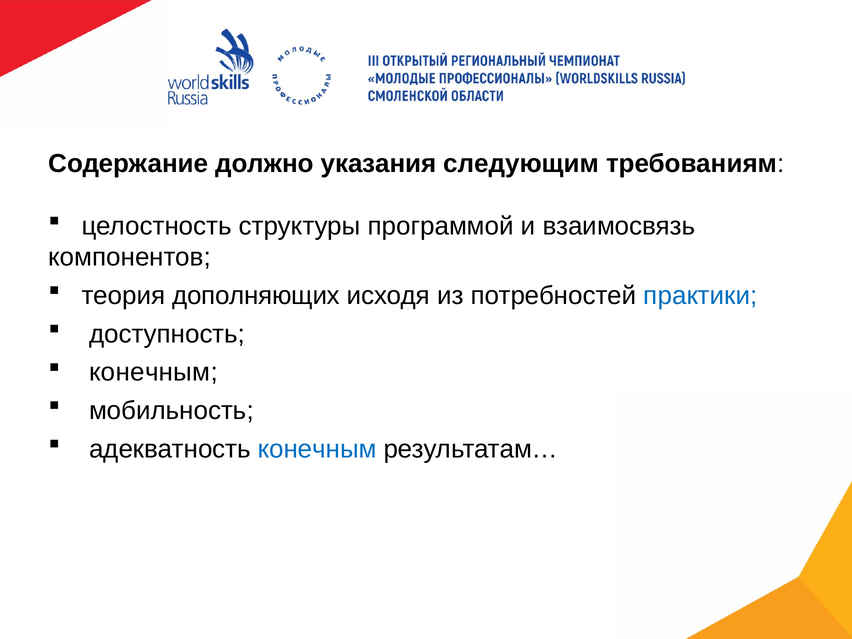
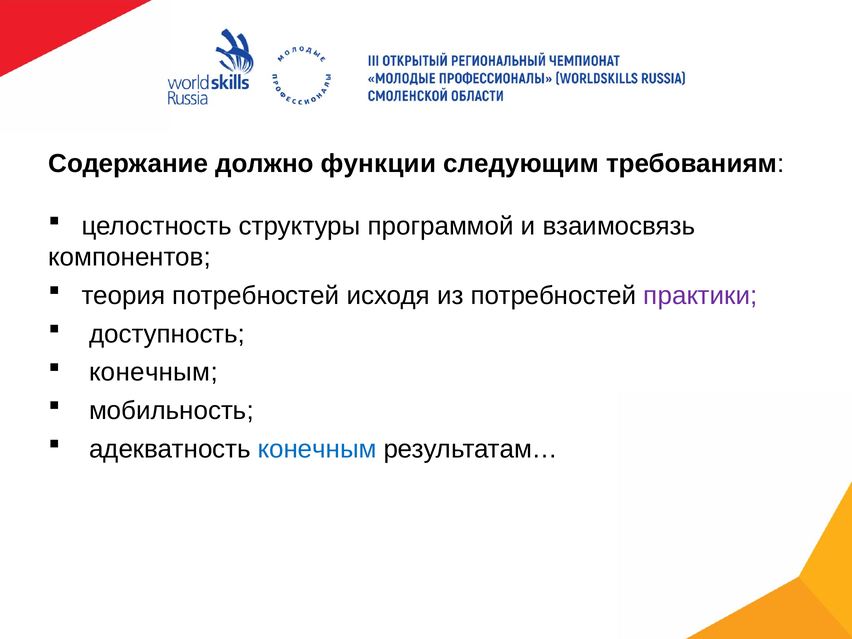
указания: указания -> функции
теория дополняющих: дополняющих -> потребностей
практики colour: blue -> purple
